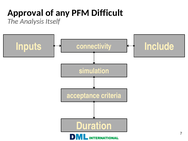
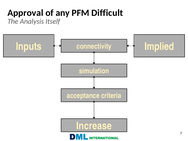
Include: Include -> Implied
Duration: Duration -> Increase
